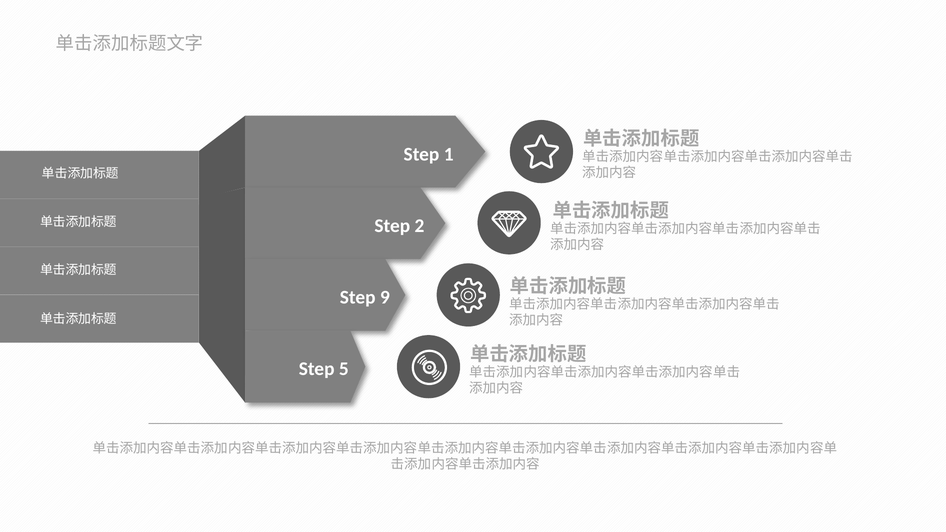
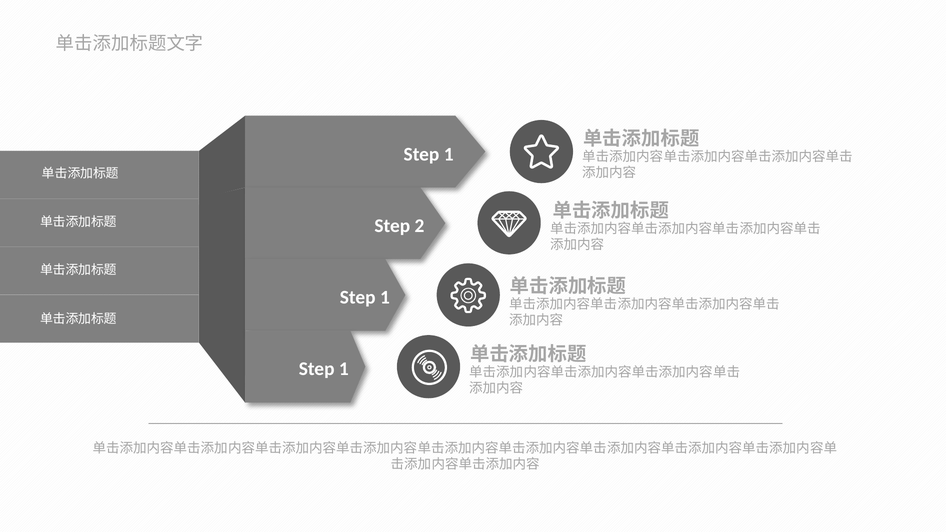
9 at (385, 297): 9 -> 1
5 at (344, 369): 5 -> 1
